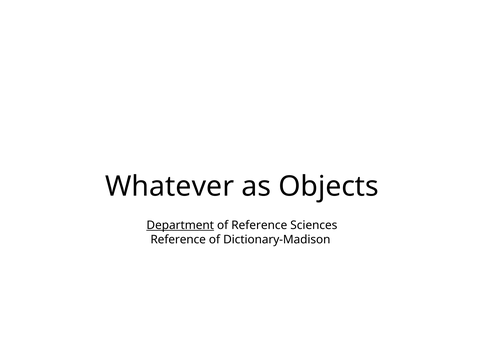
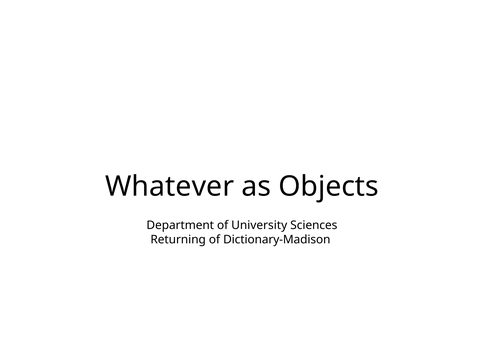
Department underline: present -> none
of Reference: Reference -> University
Reference at (178, 240): Reference -> Returning
